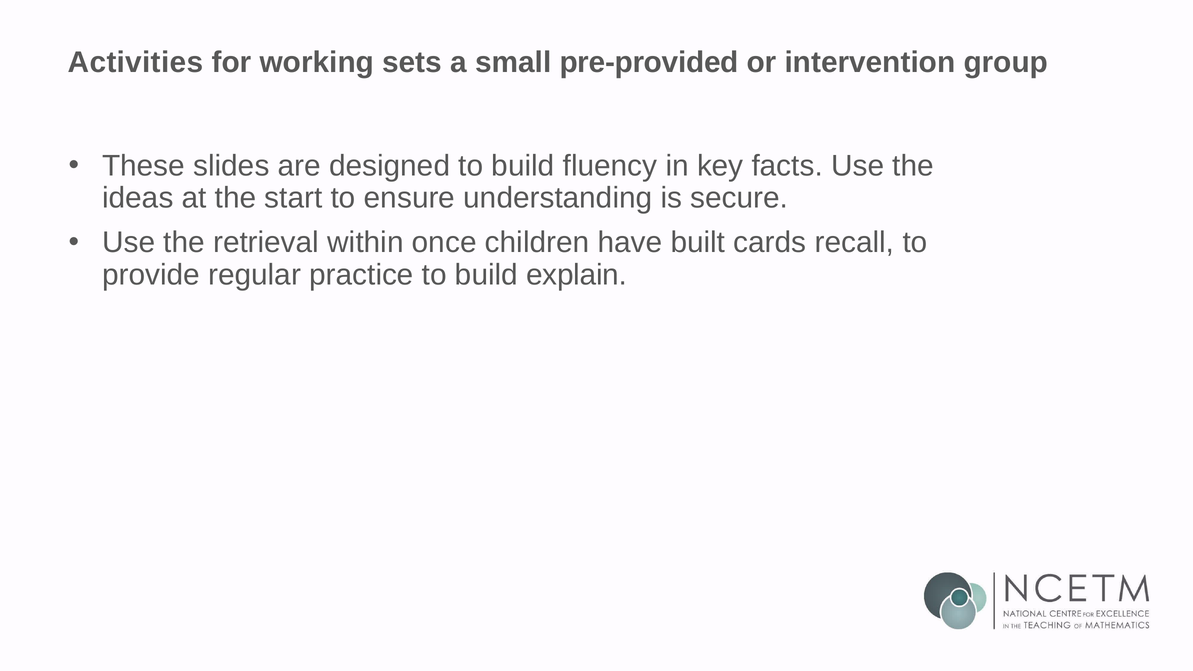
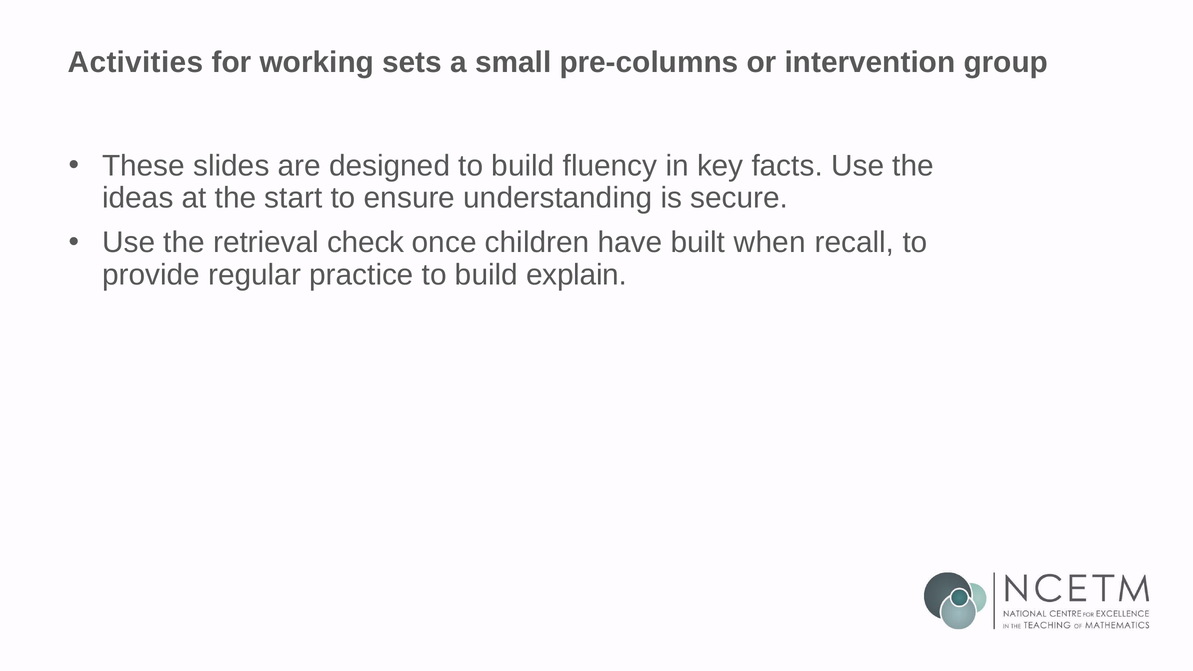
pre-provided: pre-provided -> pre-columns
within: within -> check
cards: cards -> when
